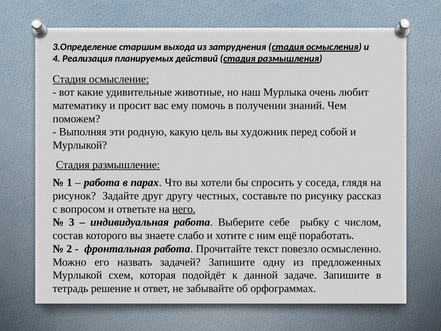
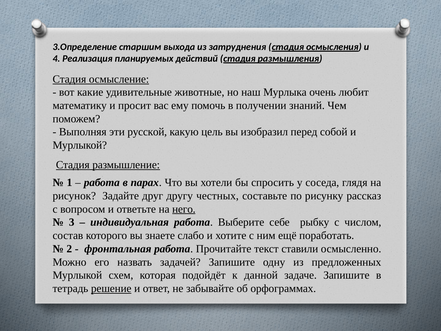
родную: родную -> русской
художник: художник -> изобразил
повезло: повезло -> ставили
решение underline: none -> present
